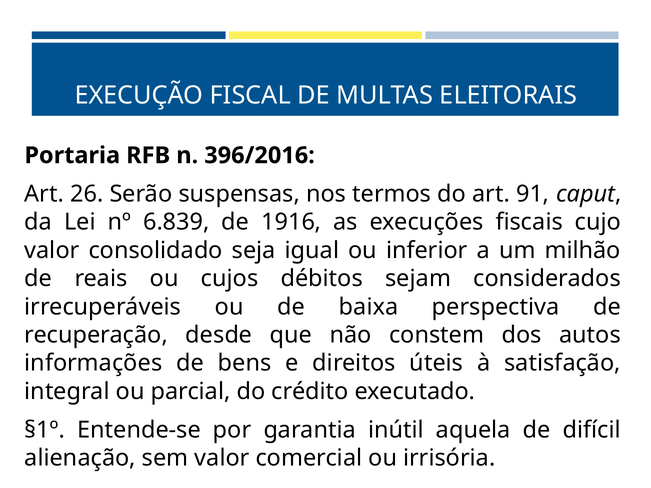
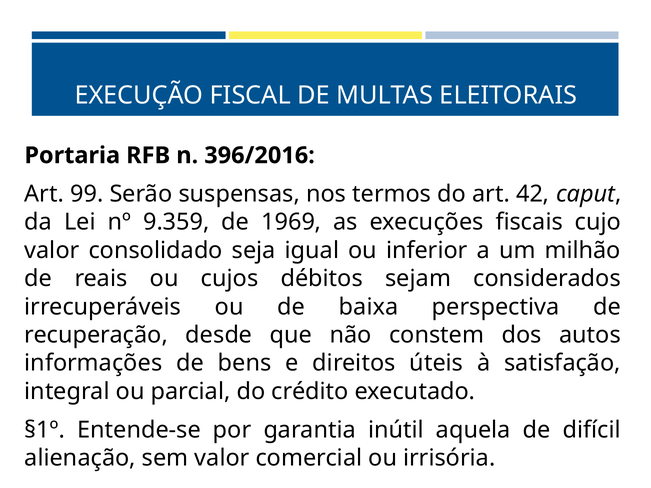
26: 26 -> 99
91: 91 -> 42
6.839: 6.839 -> 9.359
1916: 1916 -> 1969
